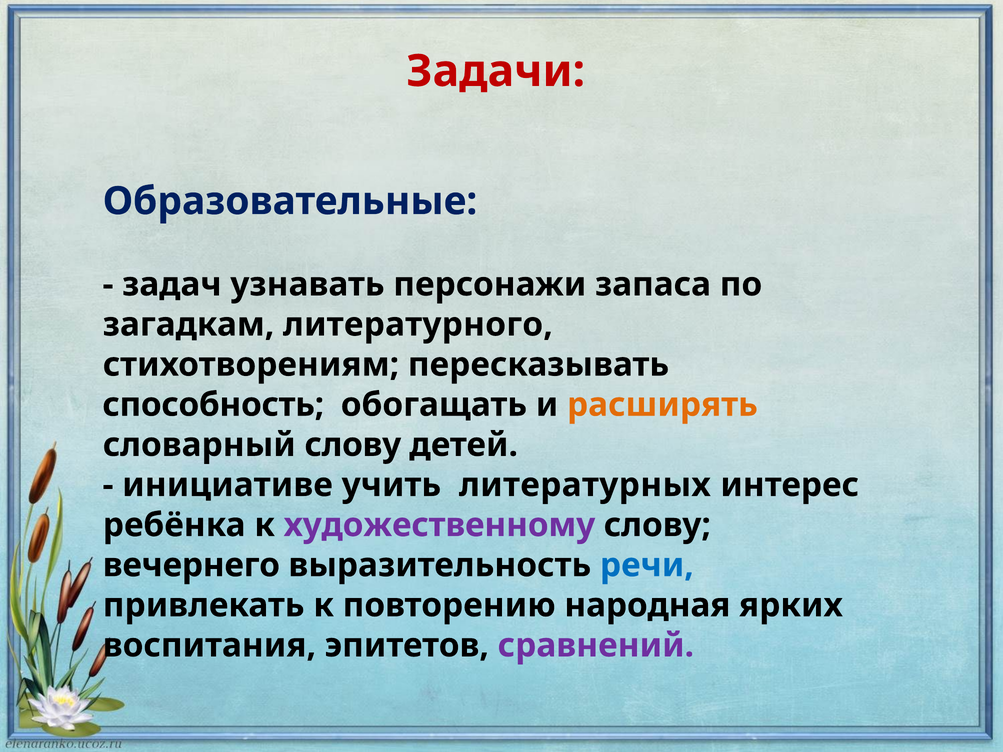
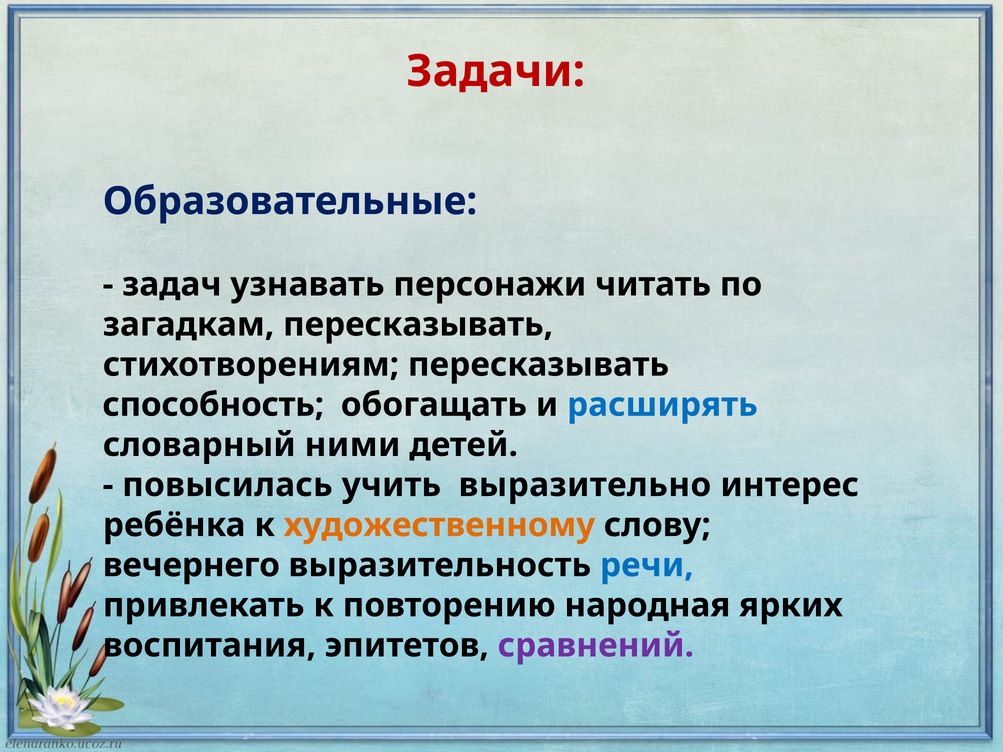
запаса: запаса -> читать
загадкам литературного: литературного -> пересказывать
расширять colour: orange -> blue
словарный слову: слову -> ними
инициативе: инициативе -> повысилась
литературных: литературных -> выразительно
художественному colour: purple -> orange
